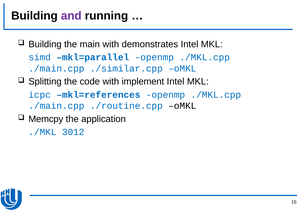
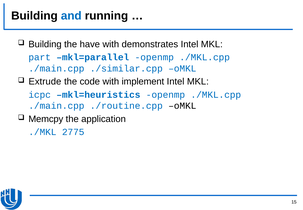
and colour: purple -> blue
main: main -> have
simd: simd -> part
Splitting: Splitting -> Extrude
mkl=references: mkl=references -> mkl=heuristics
3012: 3012 -> 2775
